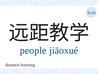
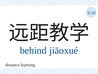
people: people -> behind
